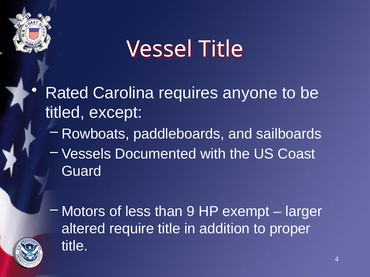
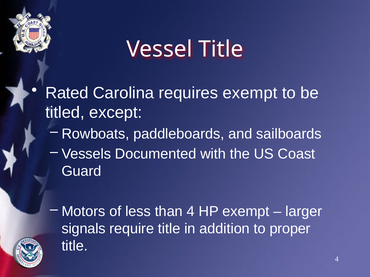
requires anyone: anyone -> exempt
than 9: 9 -> 4
altered: altered -> signals
